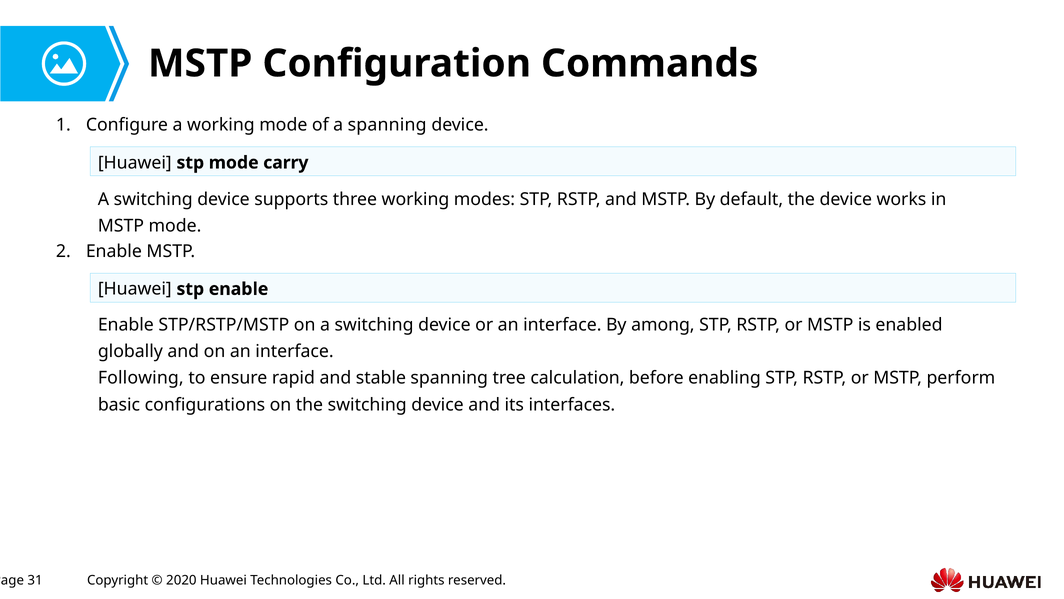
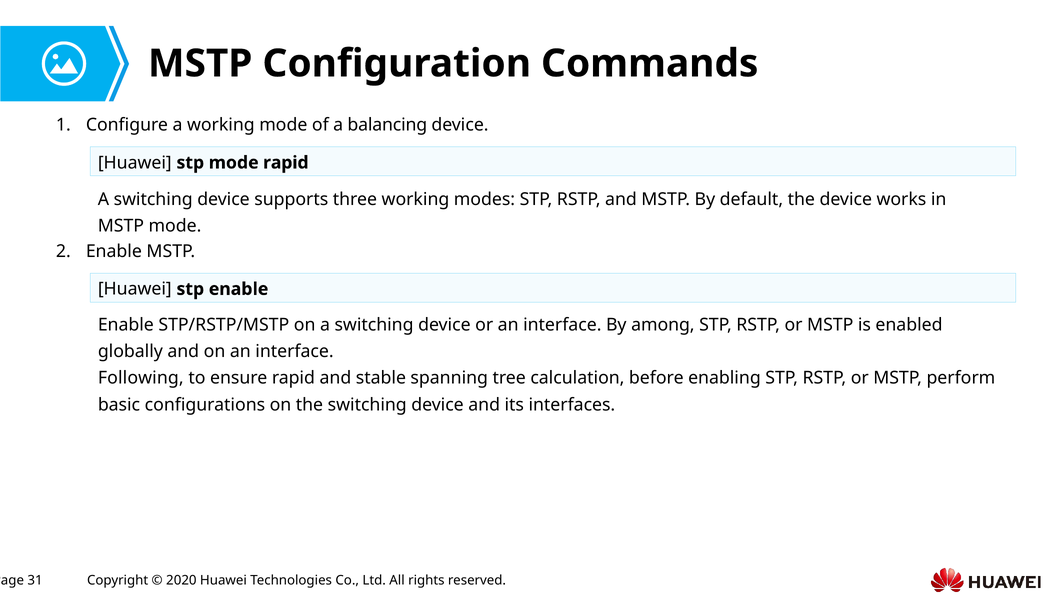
a spanning: spanning -> balancing
mode carry: carry -> rapid
